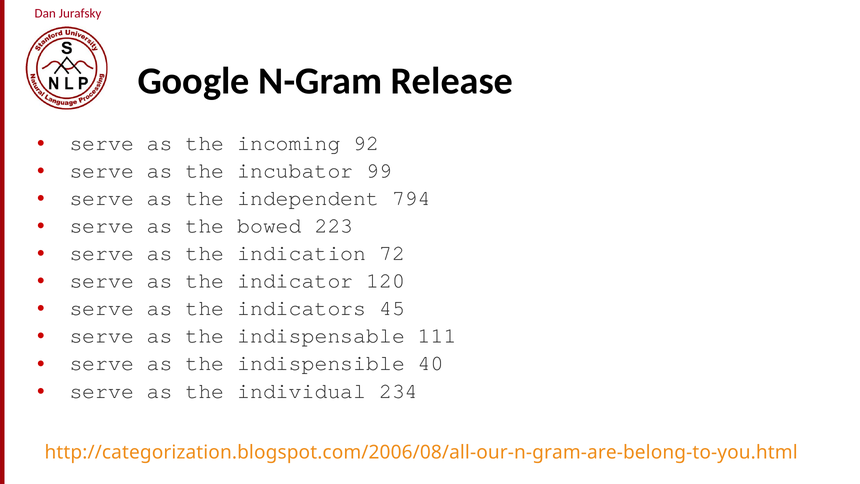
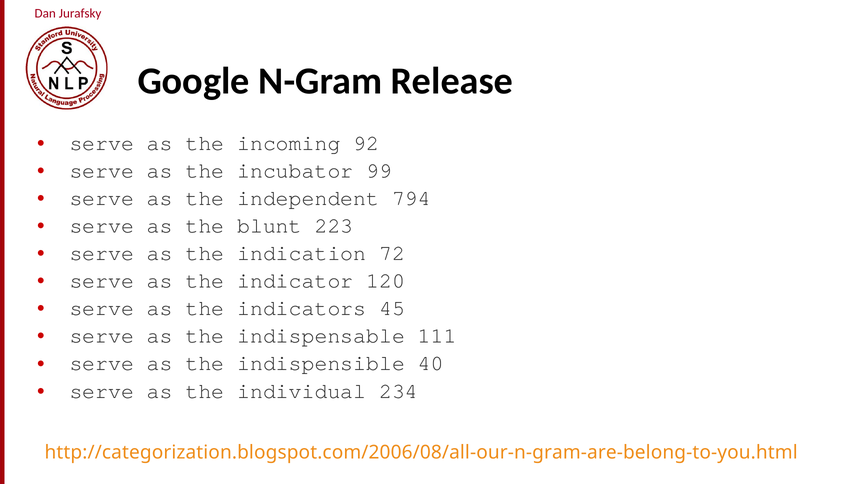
bowed: bowed -> blunt
